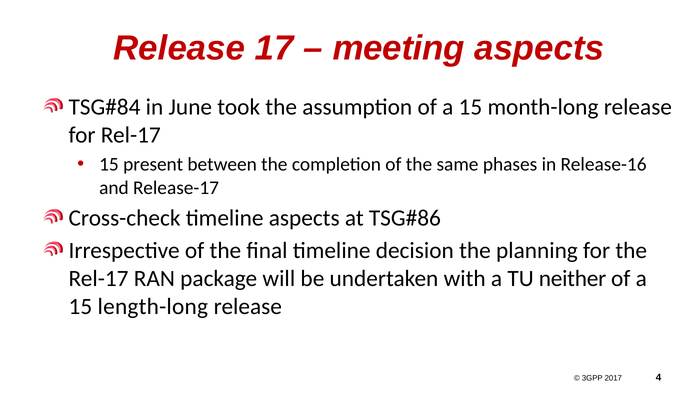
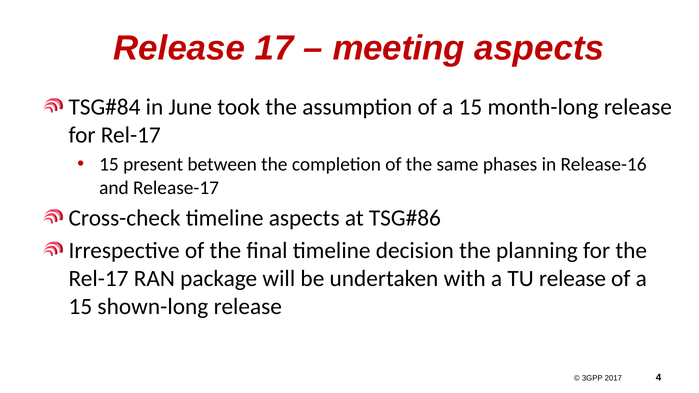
TU neither: neither -> release
length-long: length-long -> shown-long
